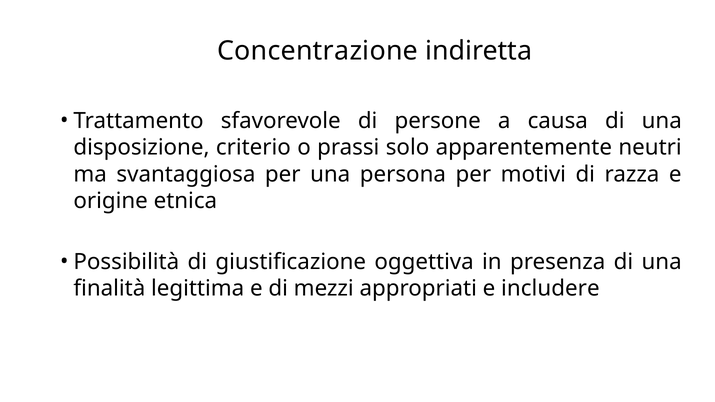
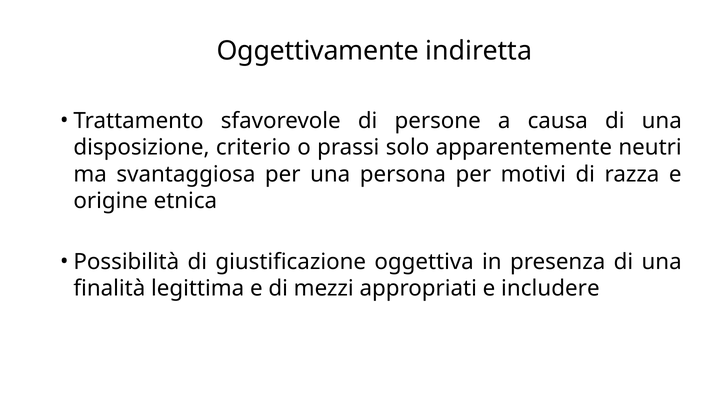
Concentrazione: Concentrazione -> Oggettivamente
